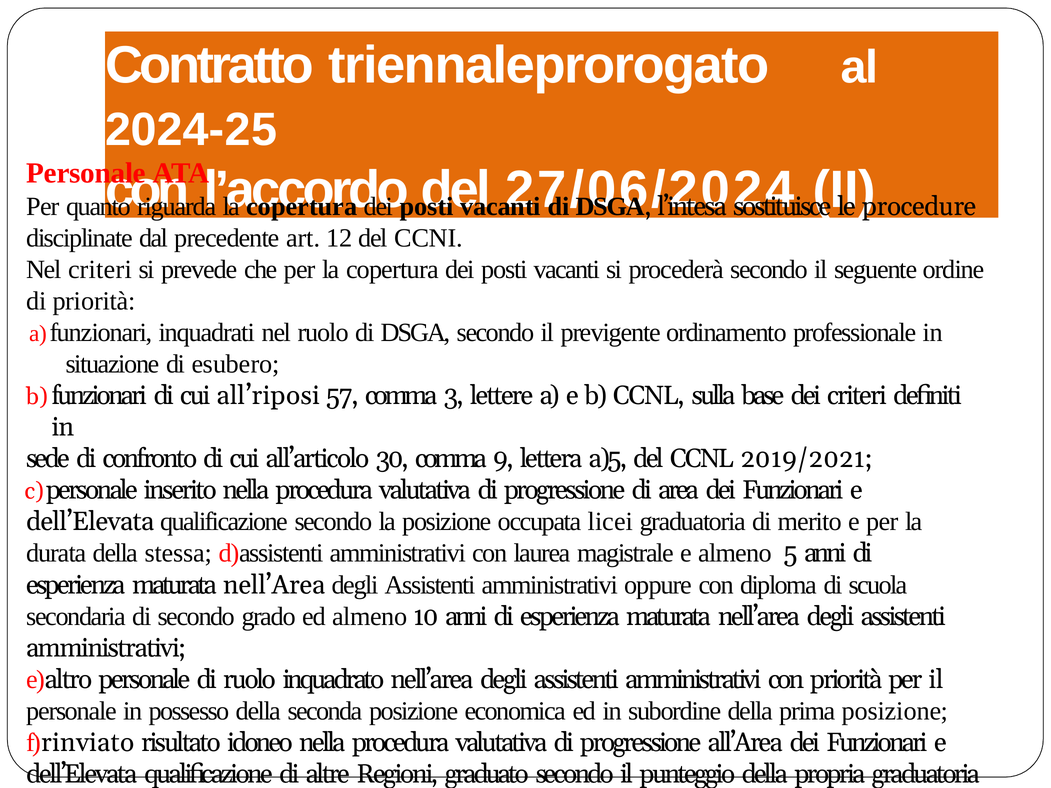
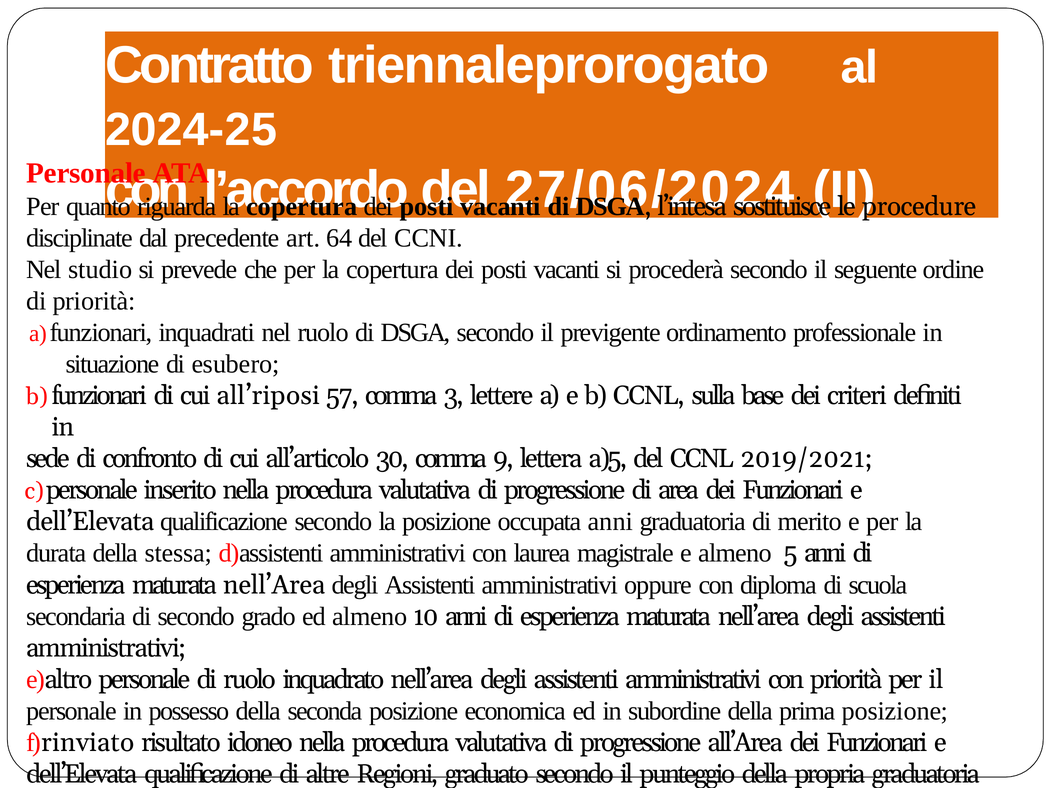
12: 12 -> 64
Nel criteri: criteri -> studio
occupata licei: licei -> anni
